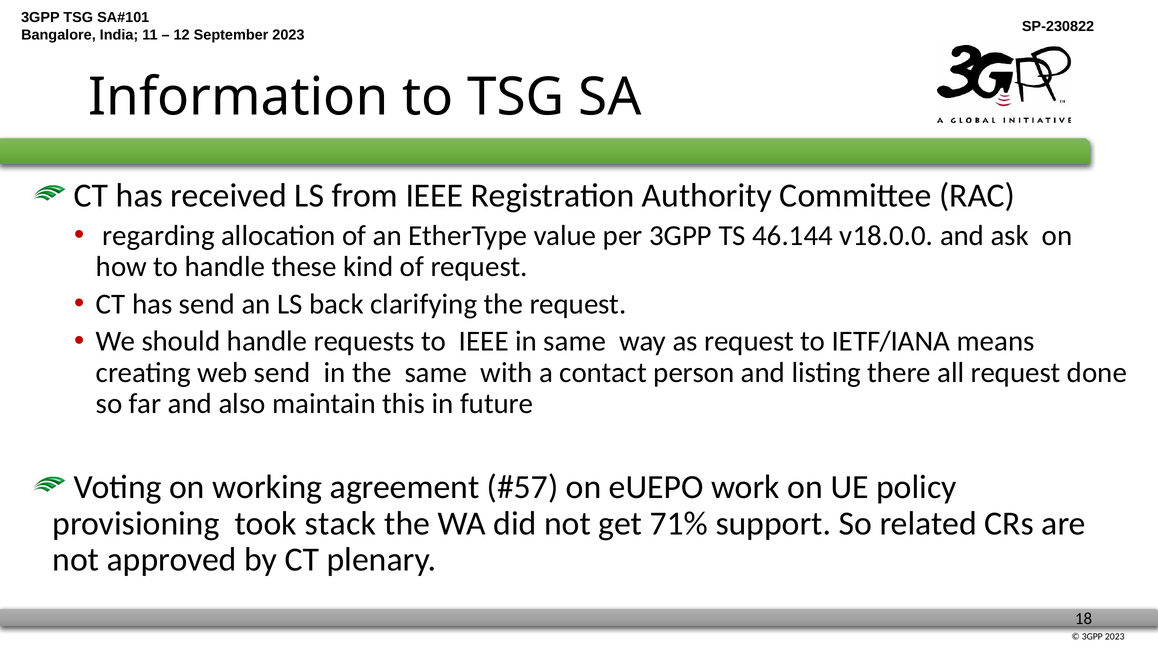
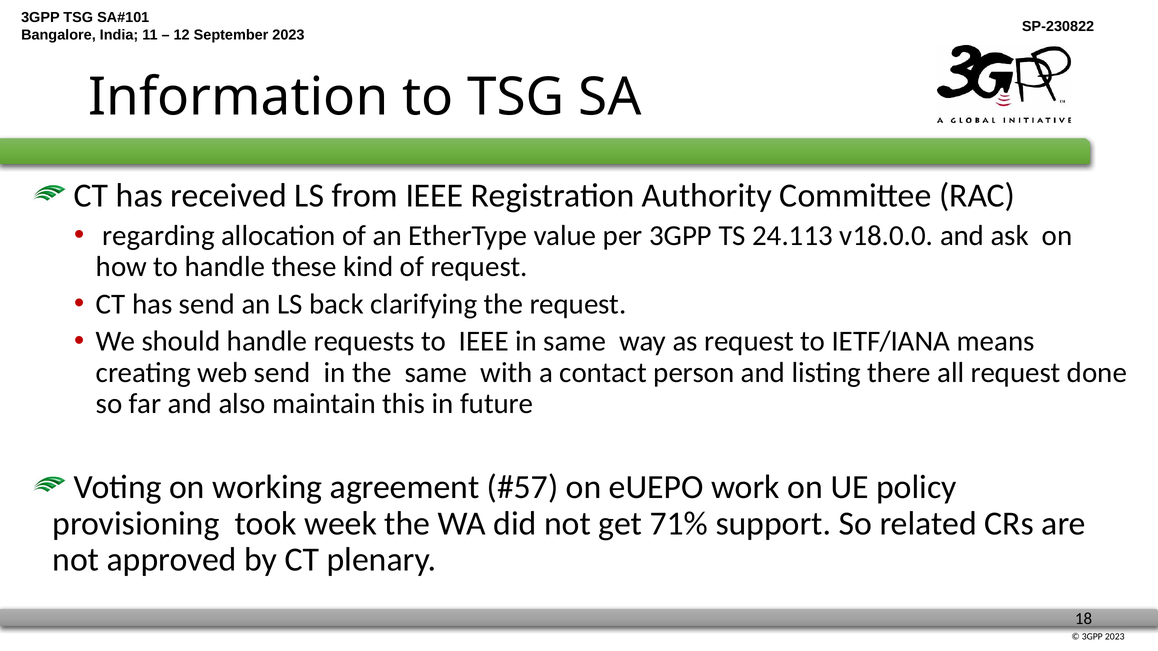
46.144: 46.144 -> 24.113
stack: stack -> week
